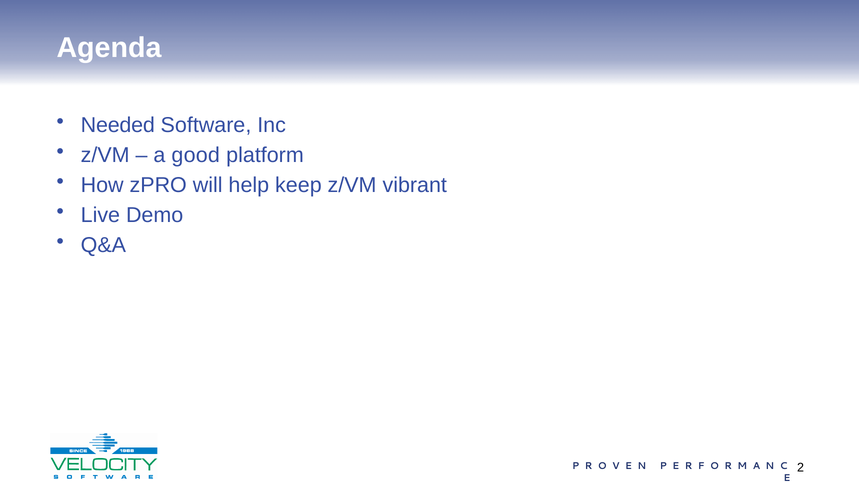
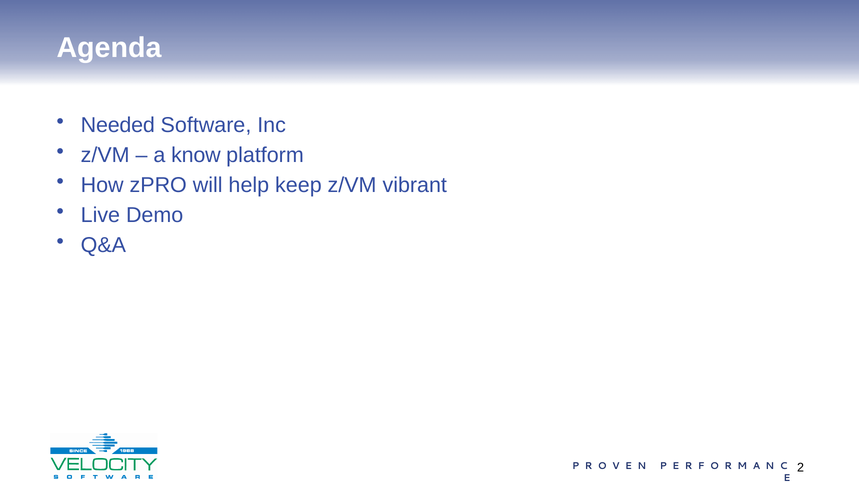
good: good -> know
